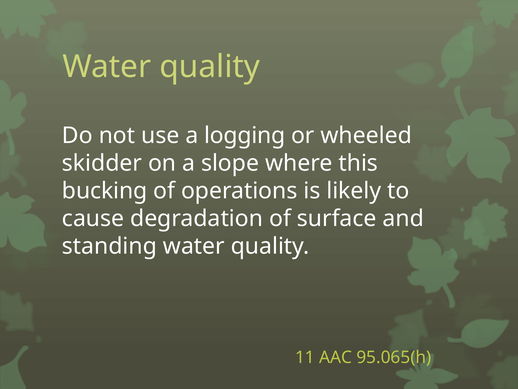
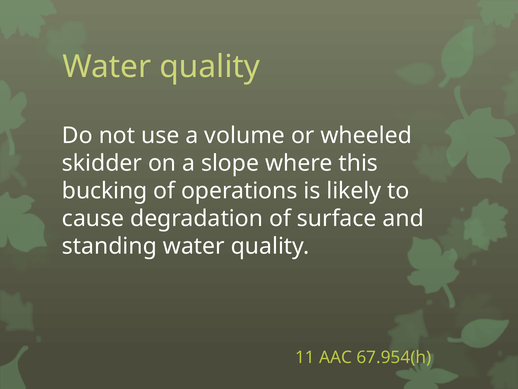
logging: logging -> volume
95.065(h: 95.065(h -> 67.954(h
